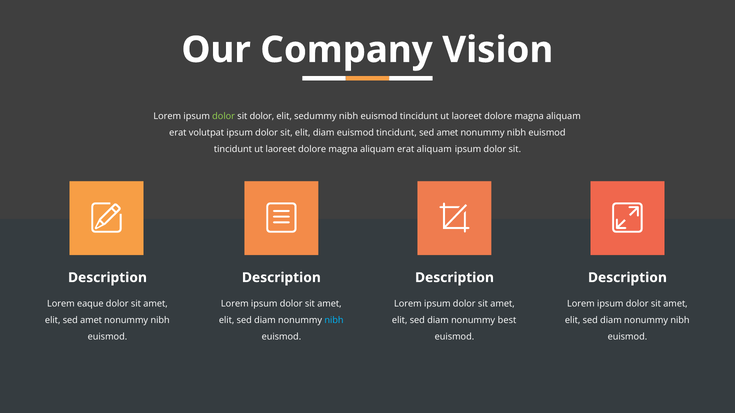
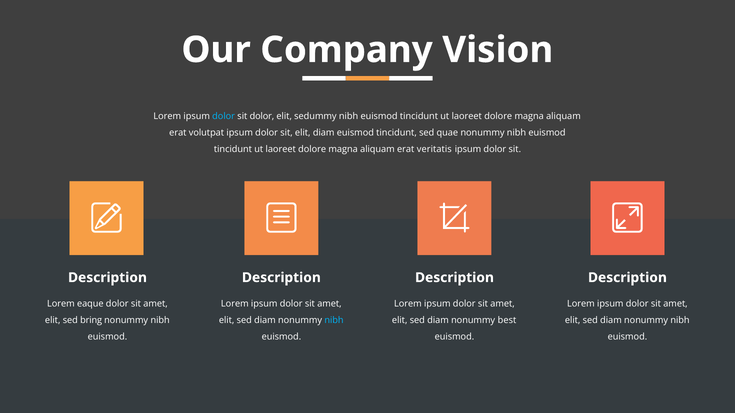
dolor at (224, 116) colour: light green -> light blue
tincidunt sed amet: amet -> quae
erat aliquam: aliquam -> veritatis
elit sed amet: amet -> bring
